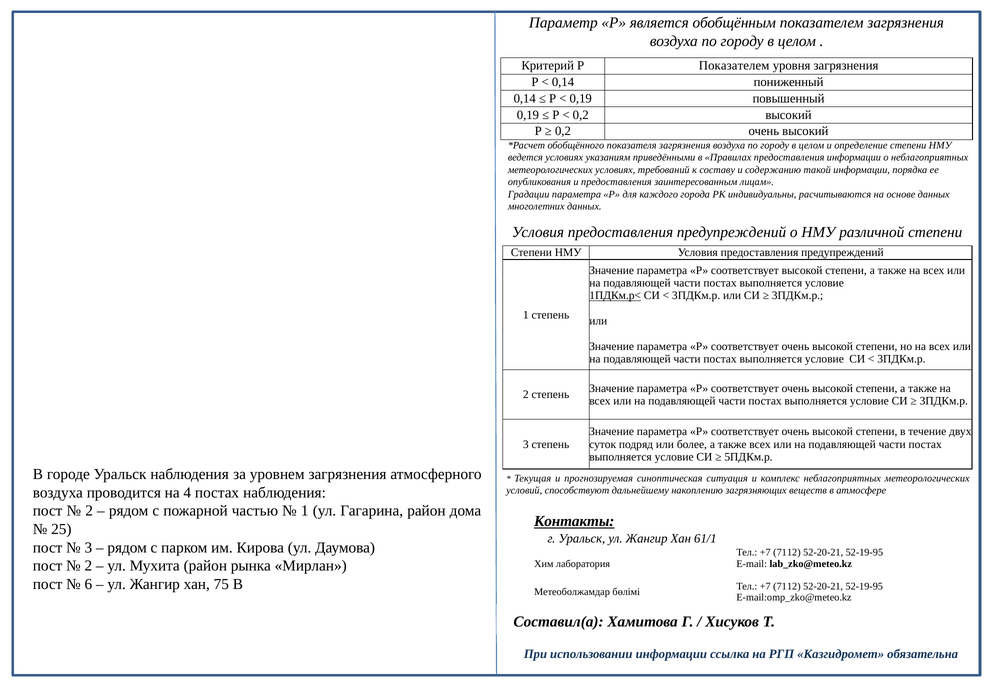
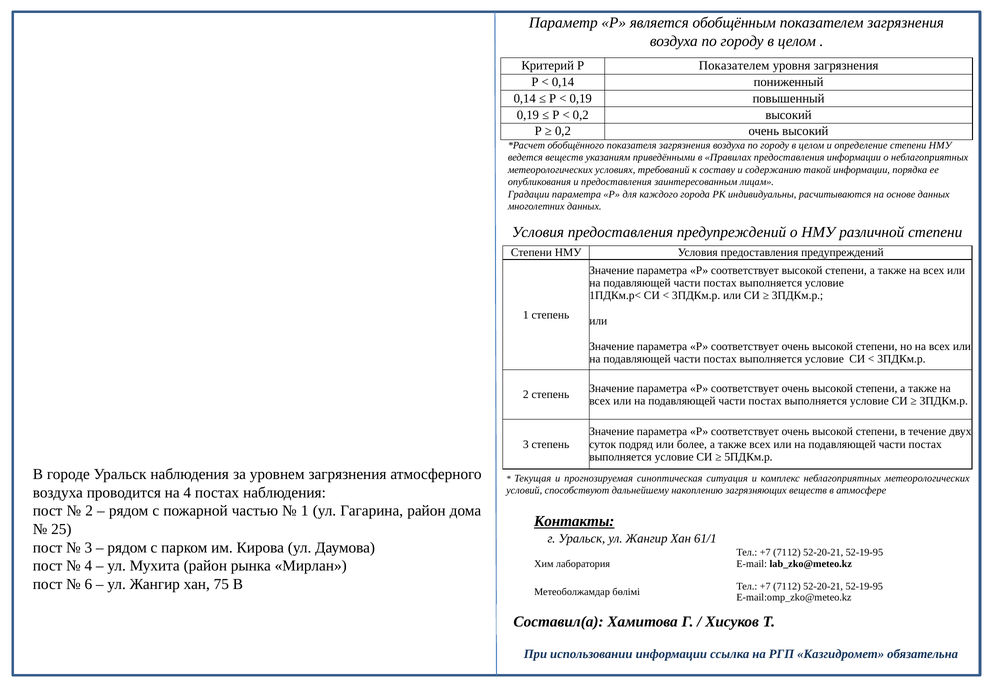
ведется условиях: условиях -> веществ
1ПДКм.р< underline: present -> none
2 at (88, 566): 2 -> 4
